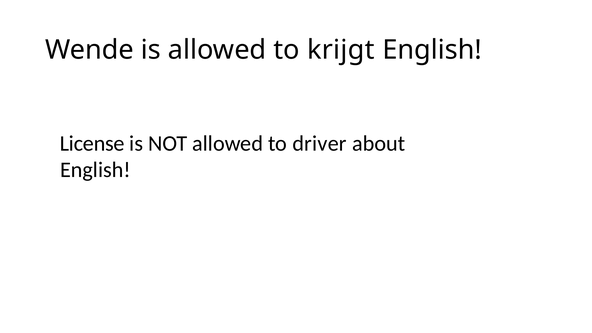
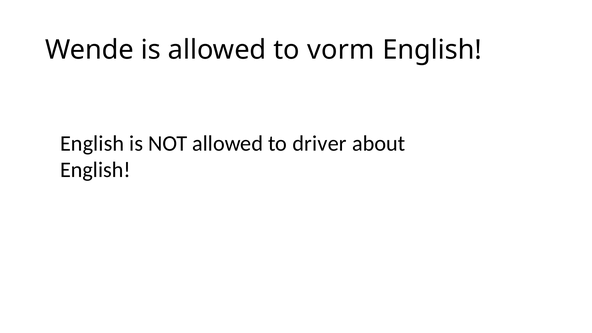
krijgt: krijgt -> vorm
License at (92, 143): License -> English
